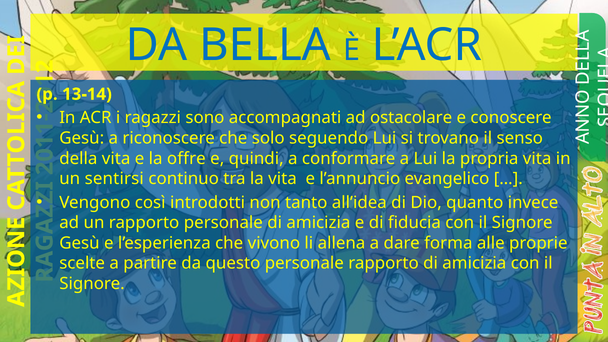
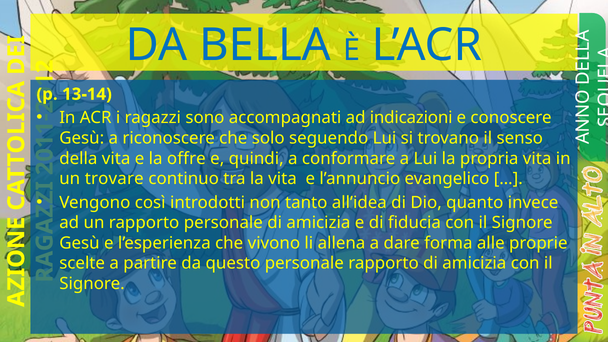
ostacolare: ostacolare -> indicazioni
sentirsi: sentirsi -> trovare
